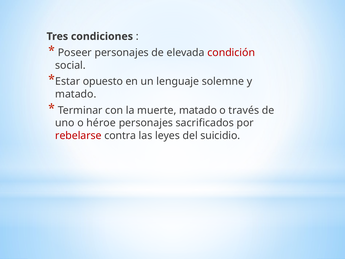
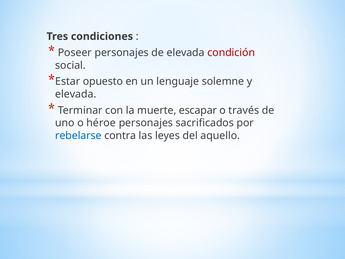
matado at (76, 94): matado -> elevada
muerte matado: matado -> escapar
rebelarse colour: red -> blue
suicidio: suicidio -> aquello
